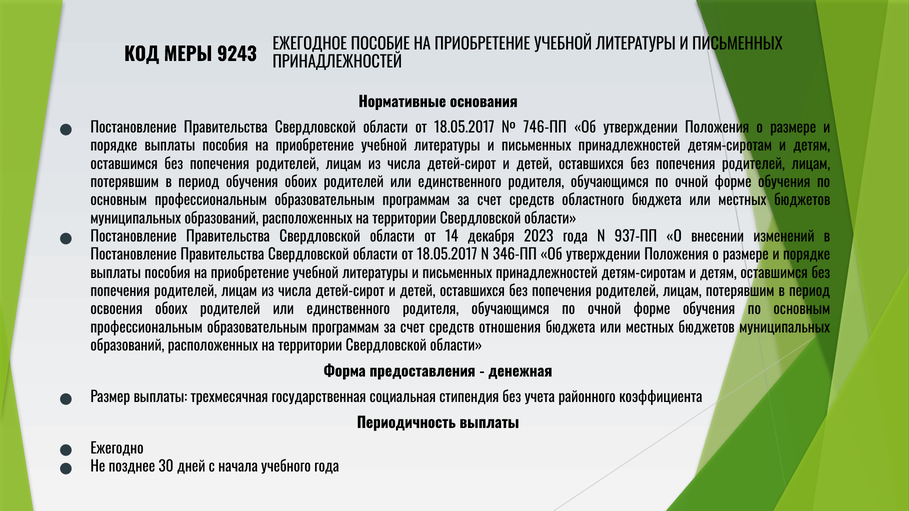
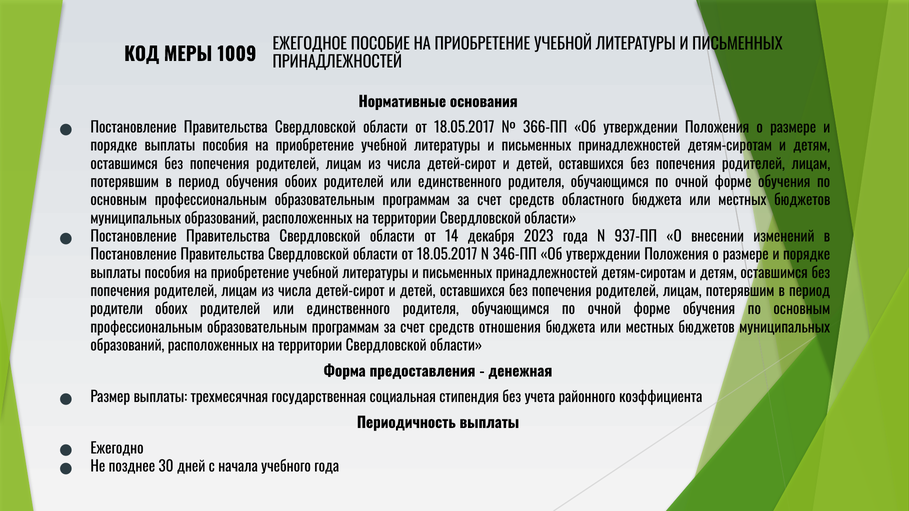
9243: 9243 -> 1009
746-ПП: 746-ПП -> 366-ПП
освоения: освоения -> родители
